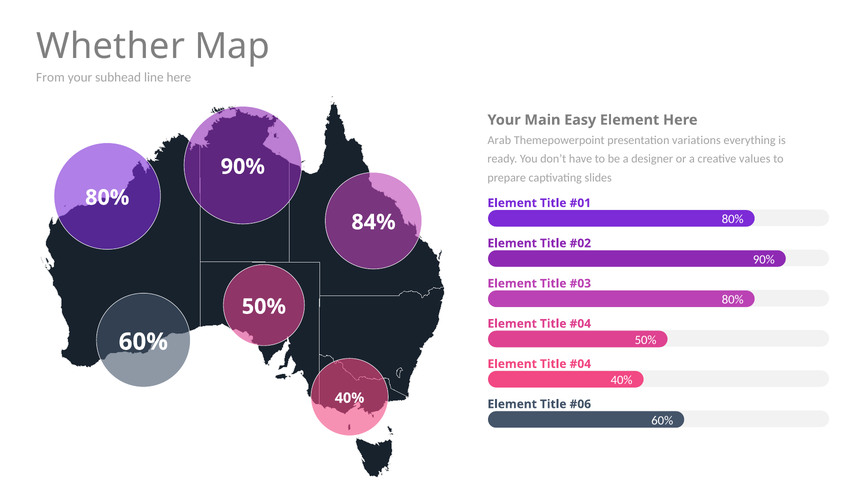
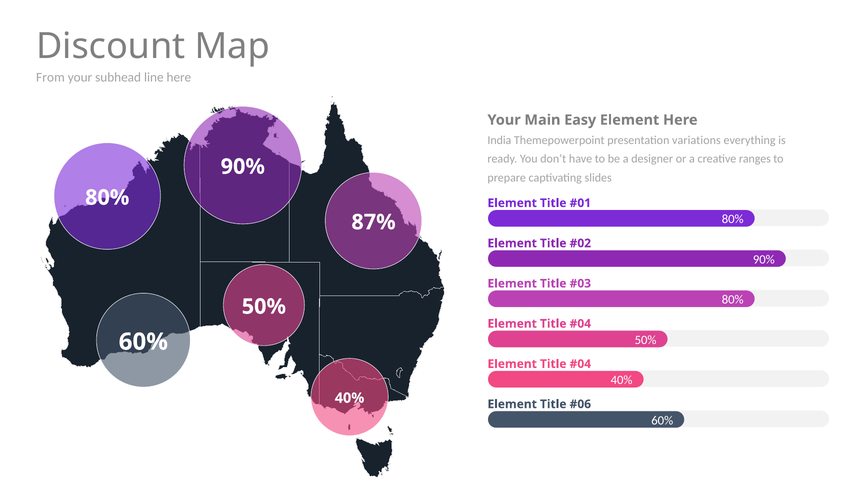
Whether: Whether -> Discount
Arab: Arab -> India
values: values -> ranges
84%: 84% -> 87%
